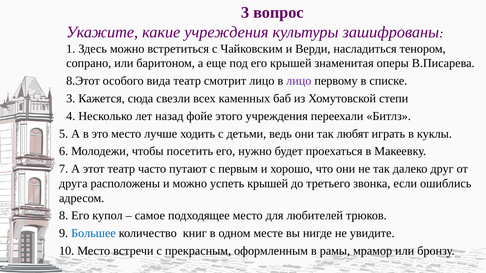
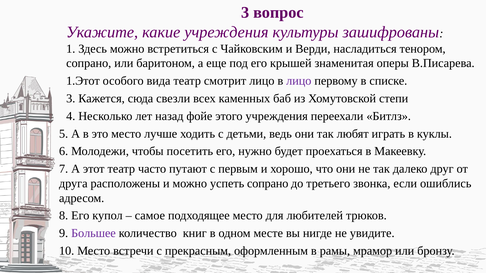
8.Этот: 8.Этот -> 1.Этот
успеть крышей: крышей -> сопрано
Большее colour: blue -> purple
